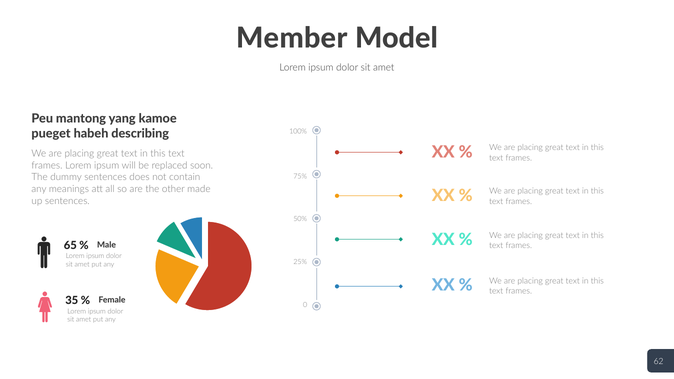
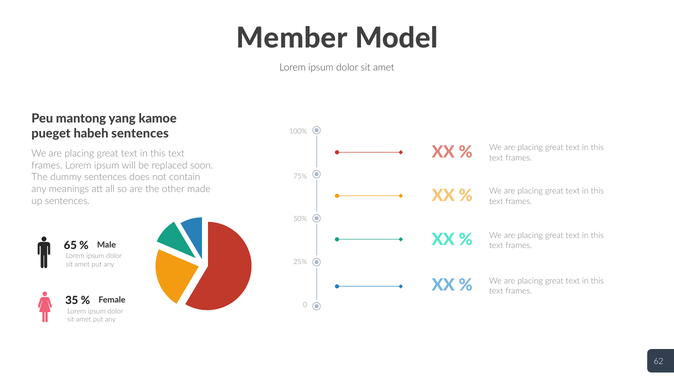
habeh describing: describing -> sentences
